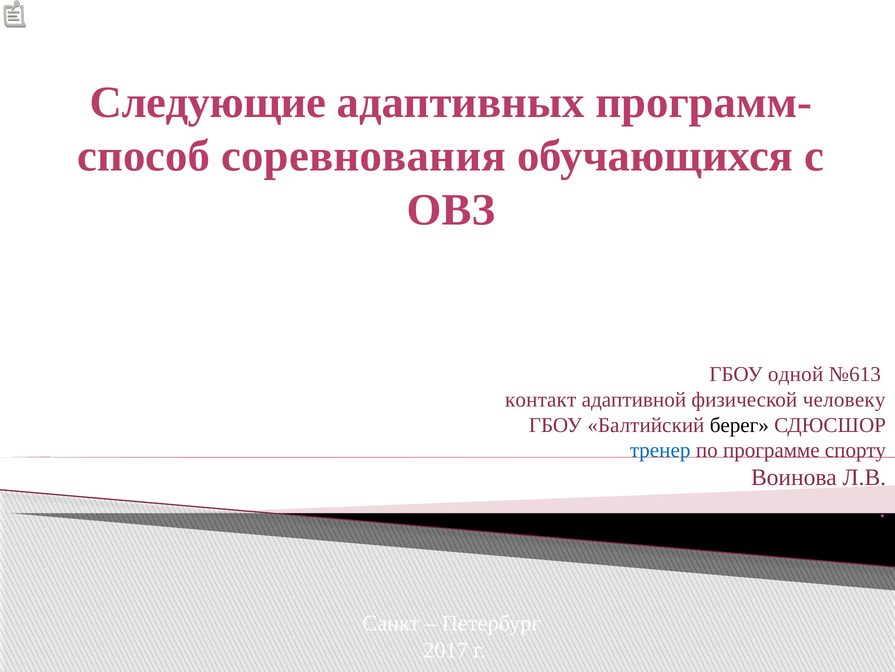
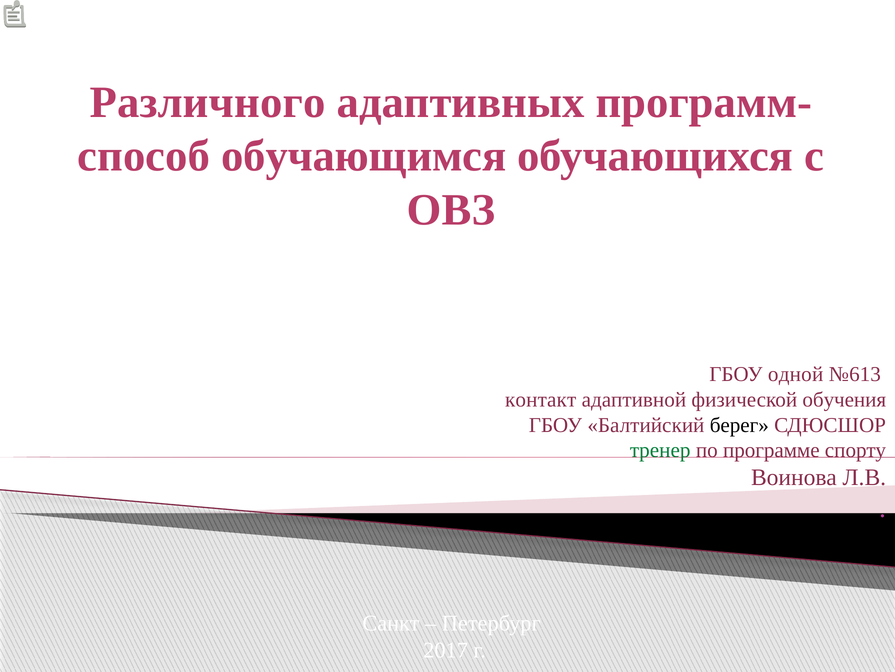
Следующие: Следующие -> Различного
соревнования: соревнования -> обучающимся
человеку: человеку -> обучения
тренер colour: blue -> green
